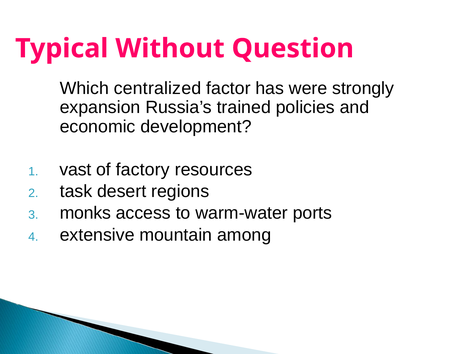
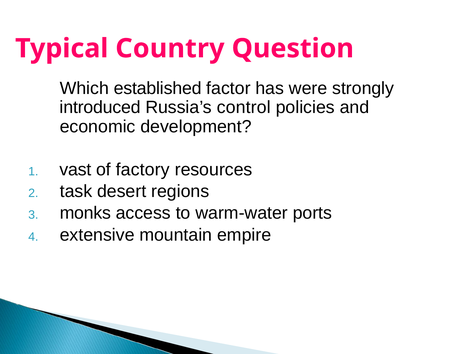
Without: Without -> Country
centralized: centralized -> established
expansion: expansion -> introduced
trained: trained -> control
among: among -> empire
